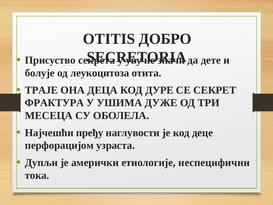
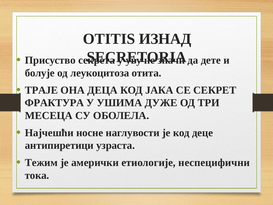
ДОБРО: ДОБРО -> ИЗНАД
ДУРЕ: ДУРЕ -> ЈАКА
пређу: пређу -> носне
перфорацијом: перфорацијом -> антипиретици
Дупљи: Дупљи -> Тежим
